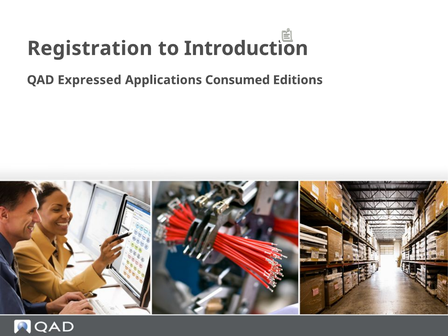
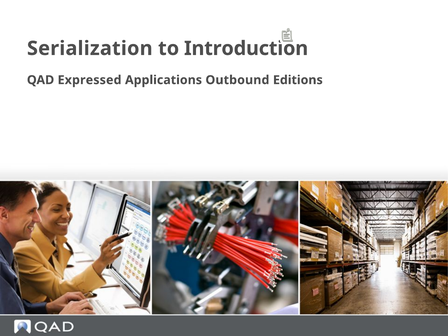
Registration: Registration -> Serialization
Consumed: Consumed -> Outbound
